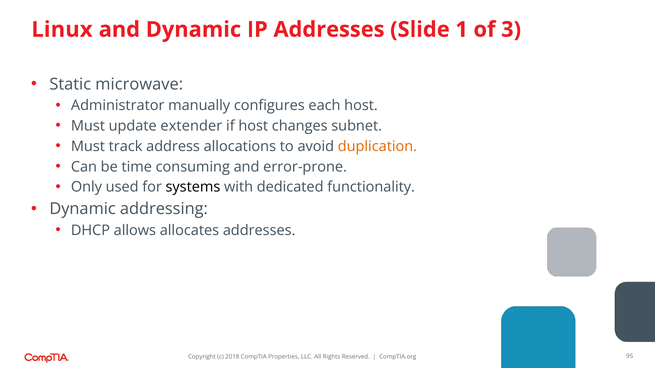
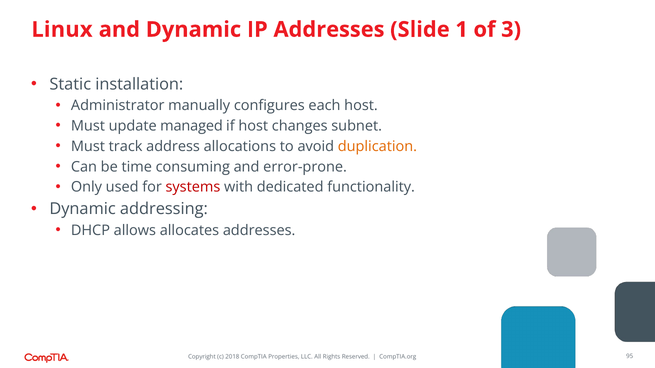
microwave: microwave -> installation
extender: extender -> managed
systems colour: black -> red
